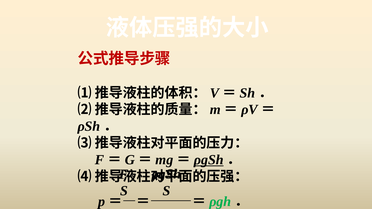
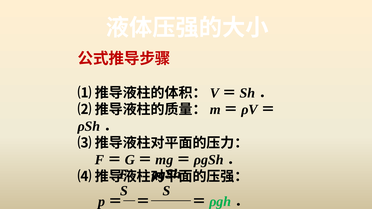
ρgSh at (209, 160) underline: present -> none
